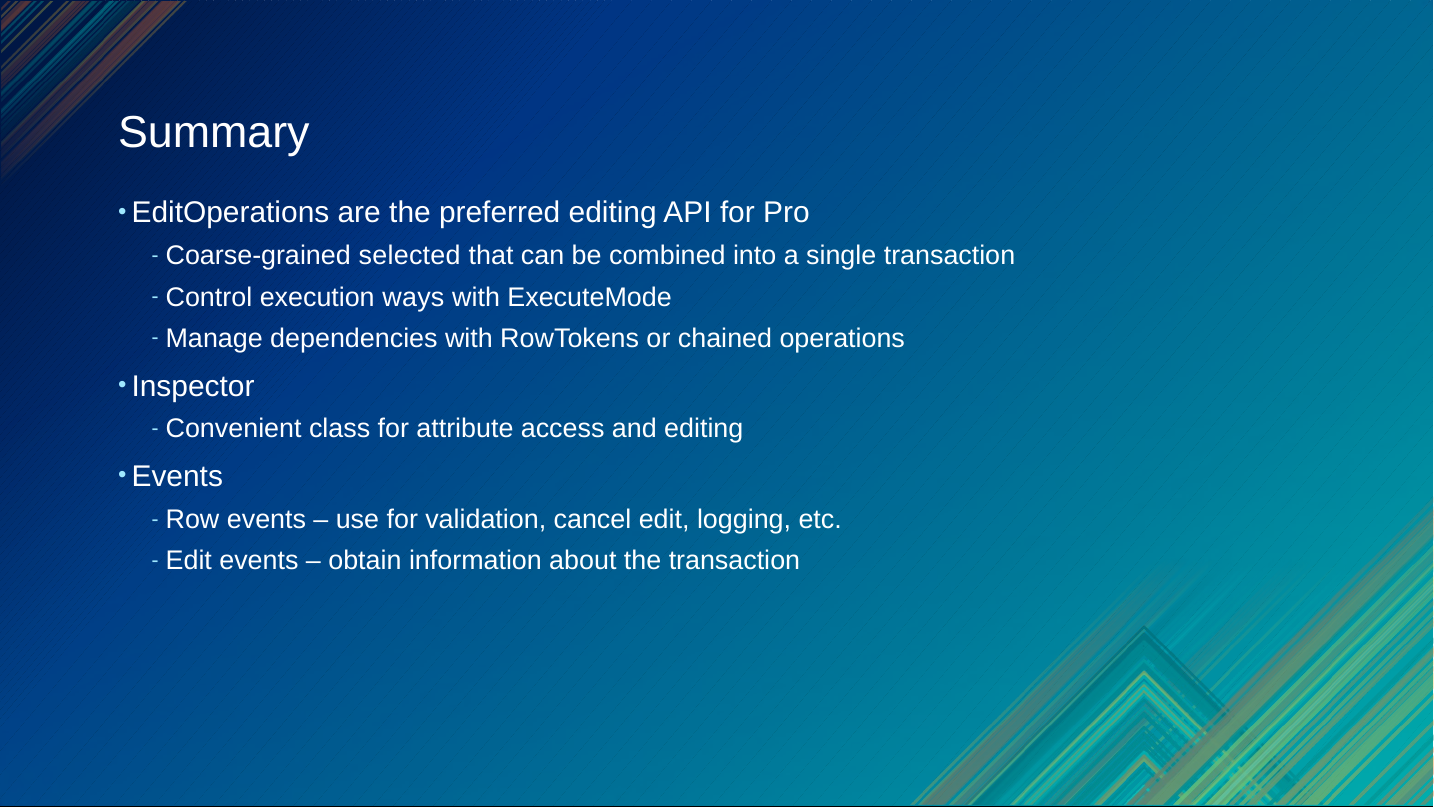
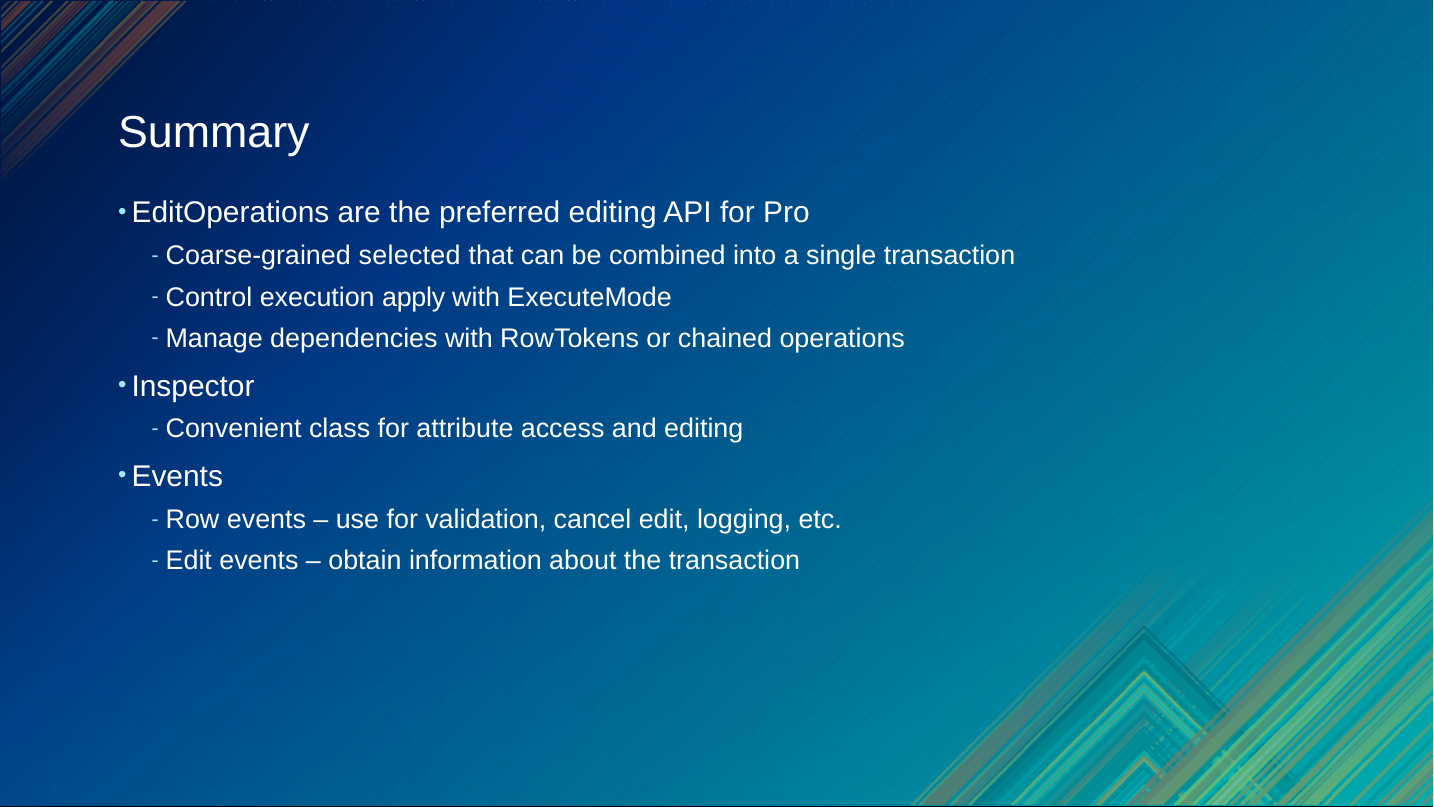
ways: ways -> apply
